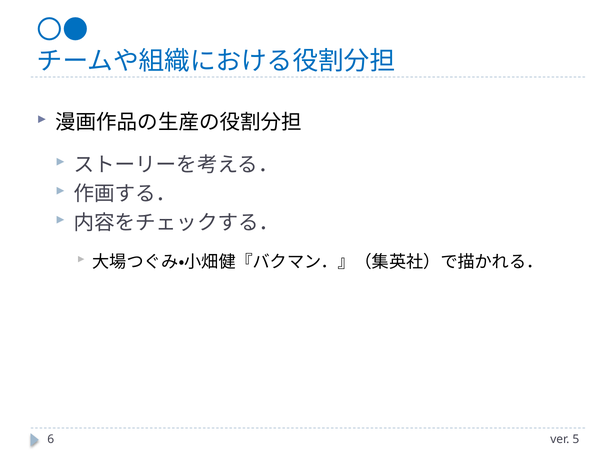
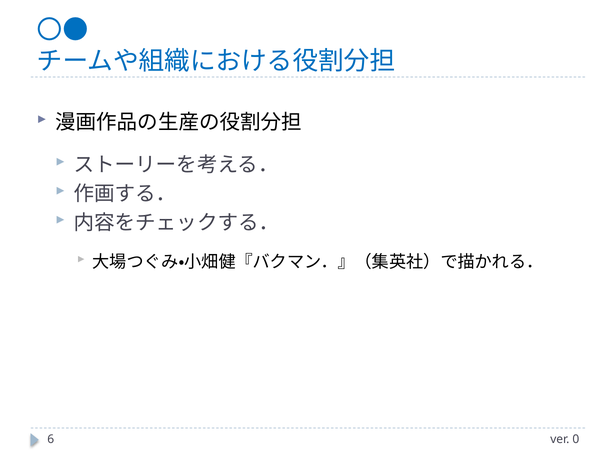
5: 5 -> 0
